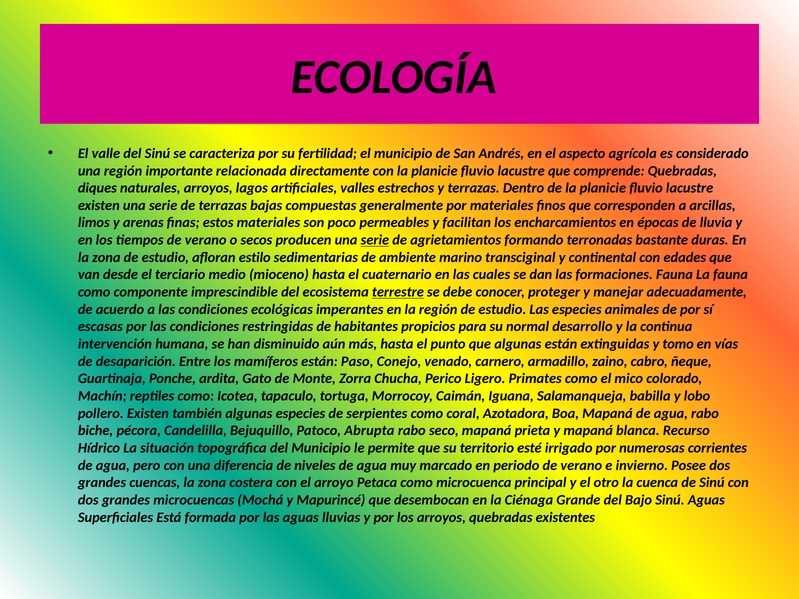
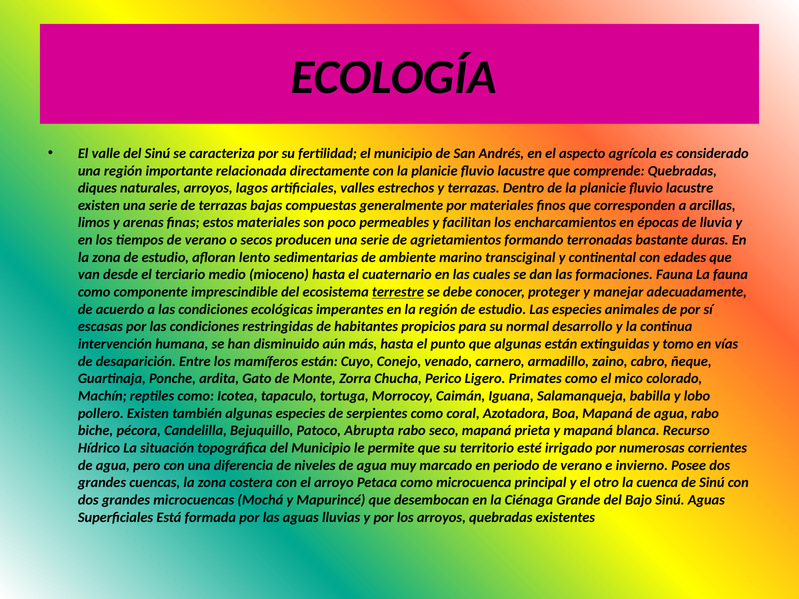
serie at (375, 240) underline: present -> none
estilo: estilo -> lento
Paso: Paso -> Cuyo
